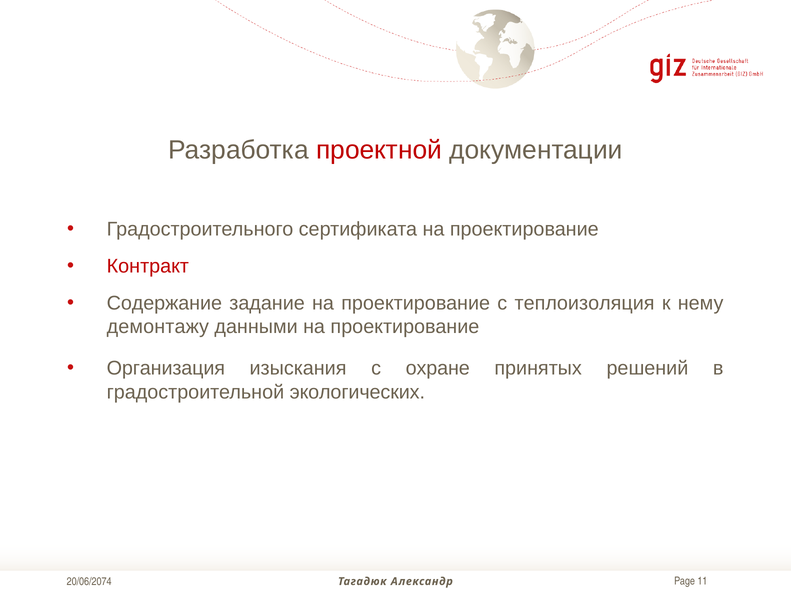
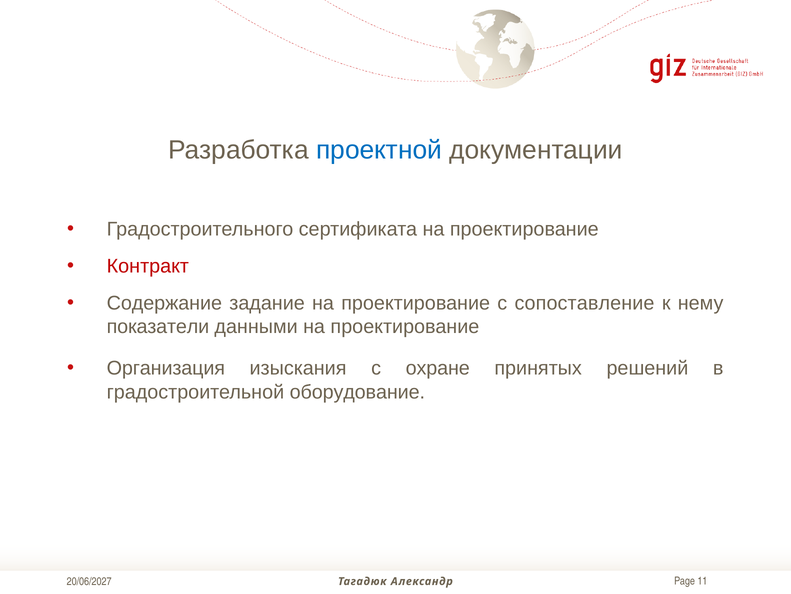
проектной colour: red -> blue
теплоизоляция: теплоизоляция -> сопоставление
демонтажу: демонтажу -> показатели
экологических: экологических -> оборудование
20/06/2074: 20/06/2074 -> 20/06/2027
